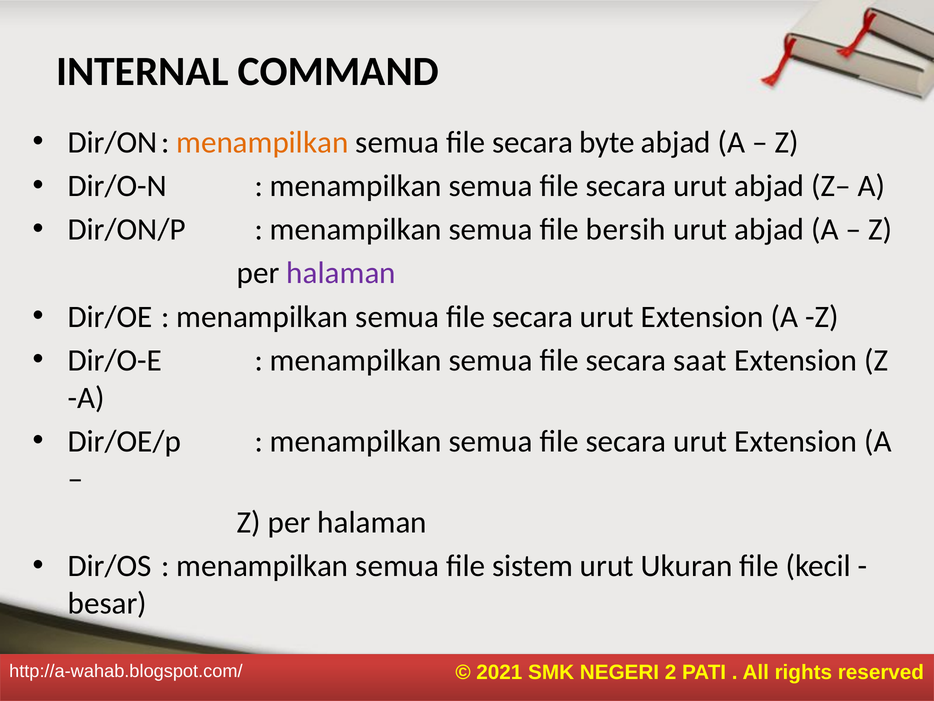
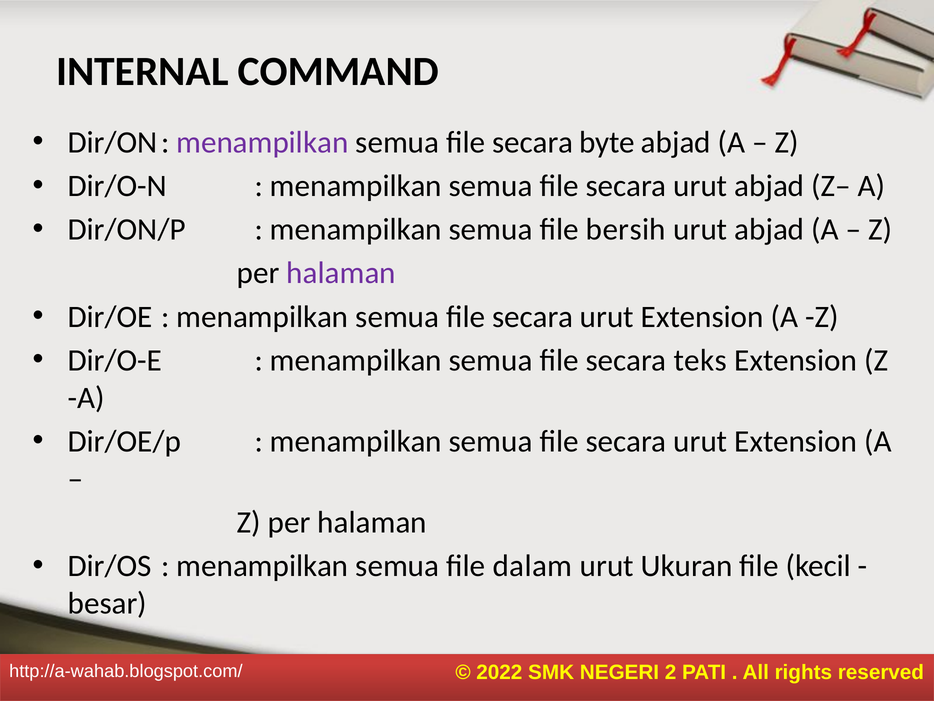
menampilkan at (262, 142) colour: orange -> purple
saat: saat -> teks
sistem: sistem -> dalam
2021: 2021 -> 2022
